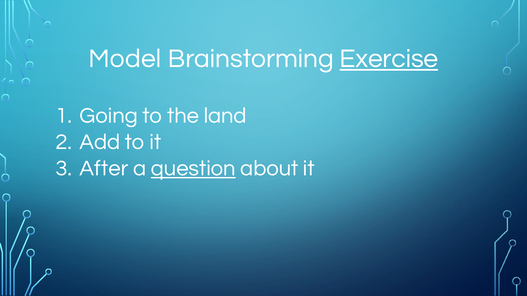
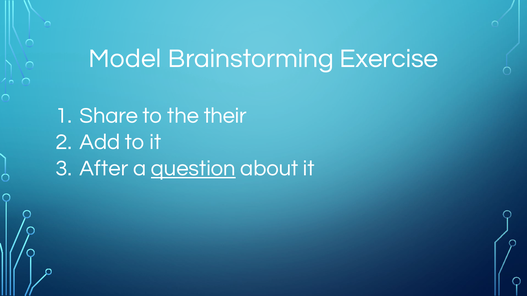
Exercise underline: present -> none
Going: Going -> Share
land: land -> their
